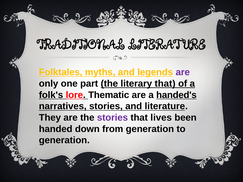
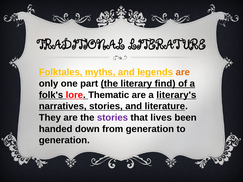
are at (183, 72) colour: purple -> orange
literary that: that -> find
handed's: handed's -> literary's
